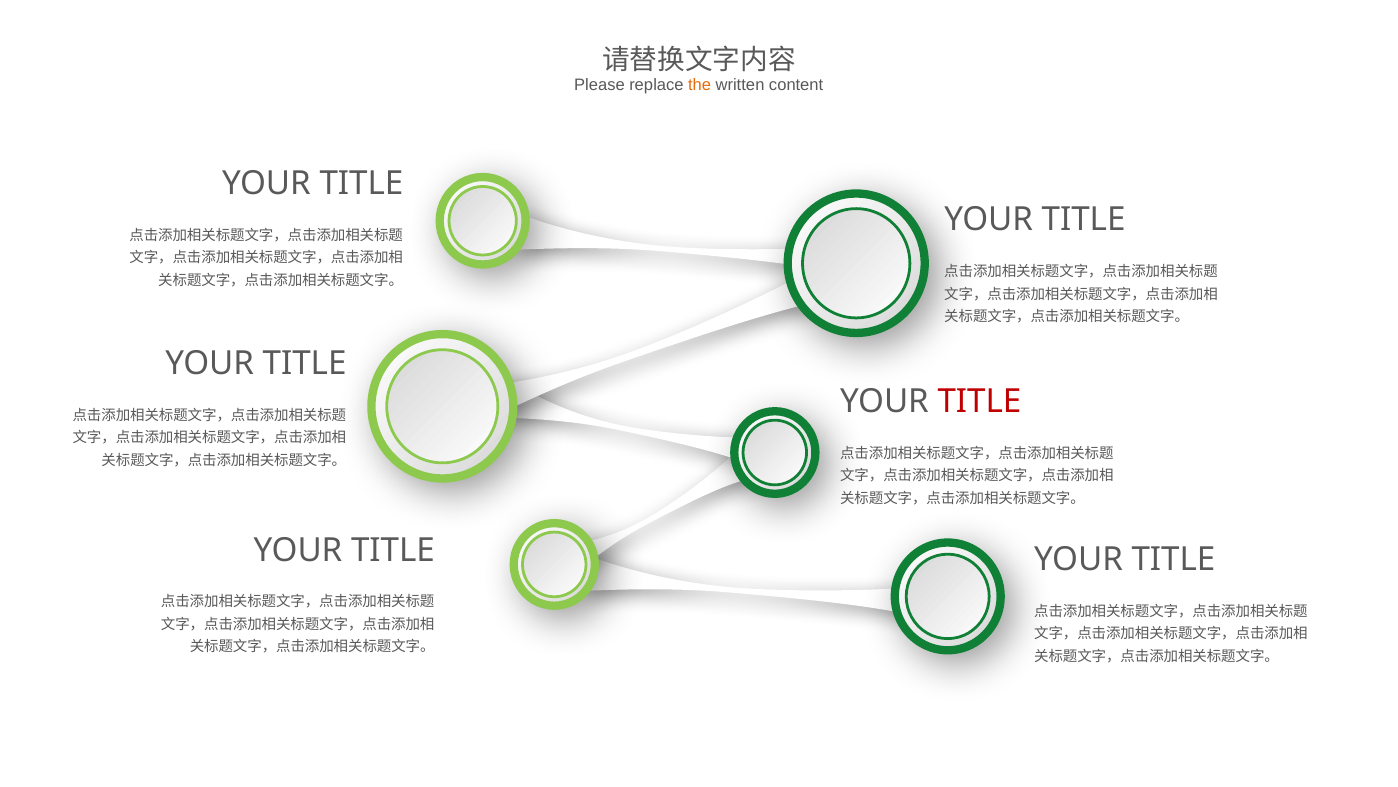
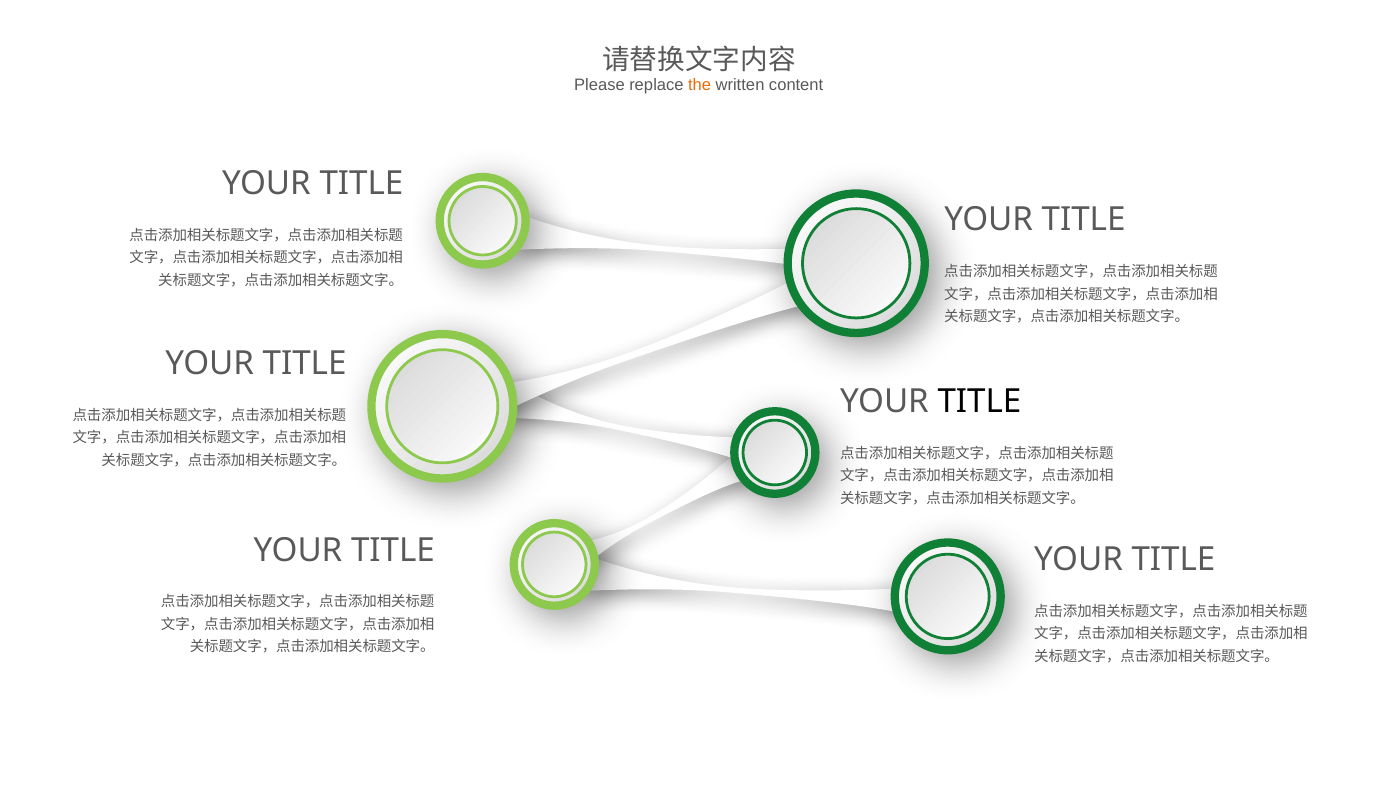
TITLE at (979, 401) colour: red -> black
